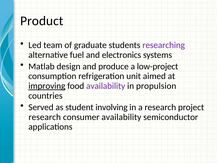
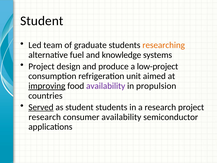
Product at (42, 21): Product -> Student
researching colour: purple -> orange
electronics: electronics -> knowledge
Matlab at (41, 66): Matlab -> Project
Served underline: none -> present
student involving: involving -> students
